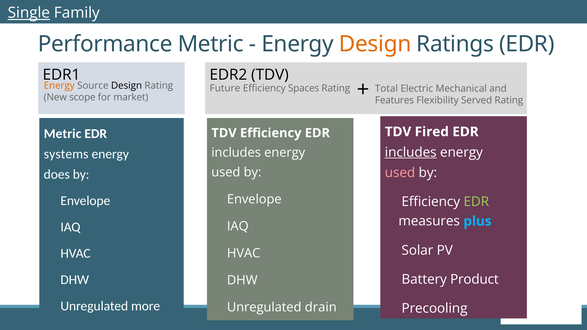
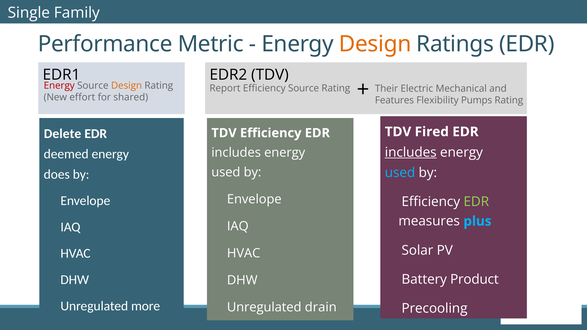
Single underline: present -> none
Energy at (59, 86) colour: orange -> red
Design at (127, 86) colour: black -> orange
Future: Future -> Report
Efficiency Spaces: Spaces -> Source
Total: Total -> Their
scope: scope -> effort
market: market -> shared
Served: Served -> Pumps
Metric at (63, 134): Metric -> Delete
systems: systems -> deemed
used at (400, 173) colour: pink -> light blue
